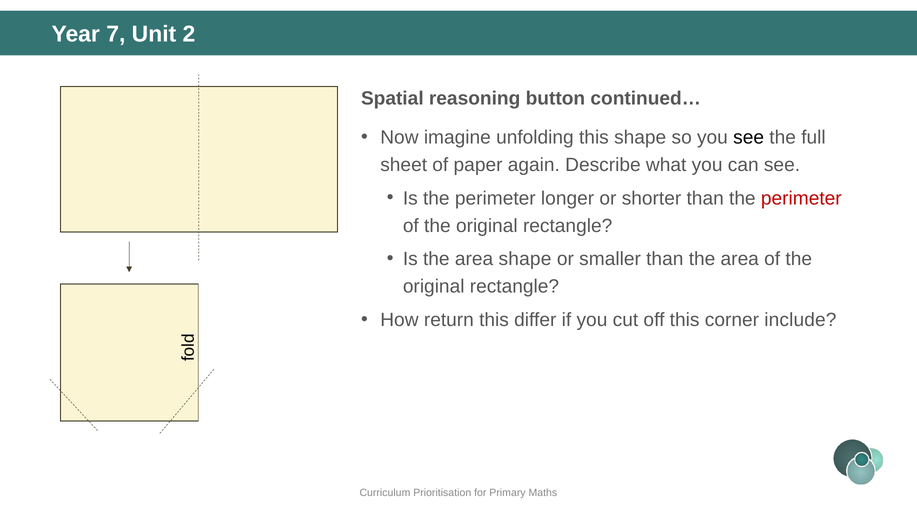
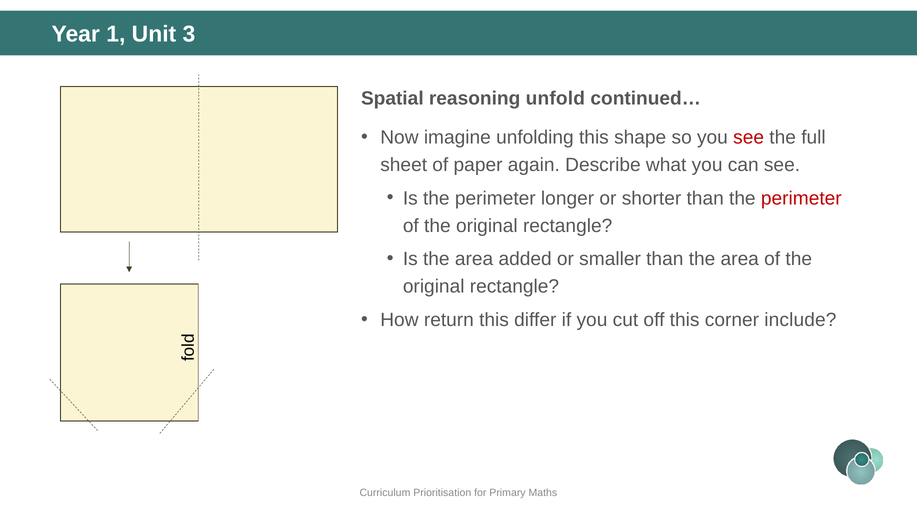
7: 7 -> 1
2: 2 -> 3
button: button -> unfold
see at (749, 137) colour: black -> red
area shape: shape -> added
